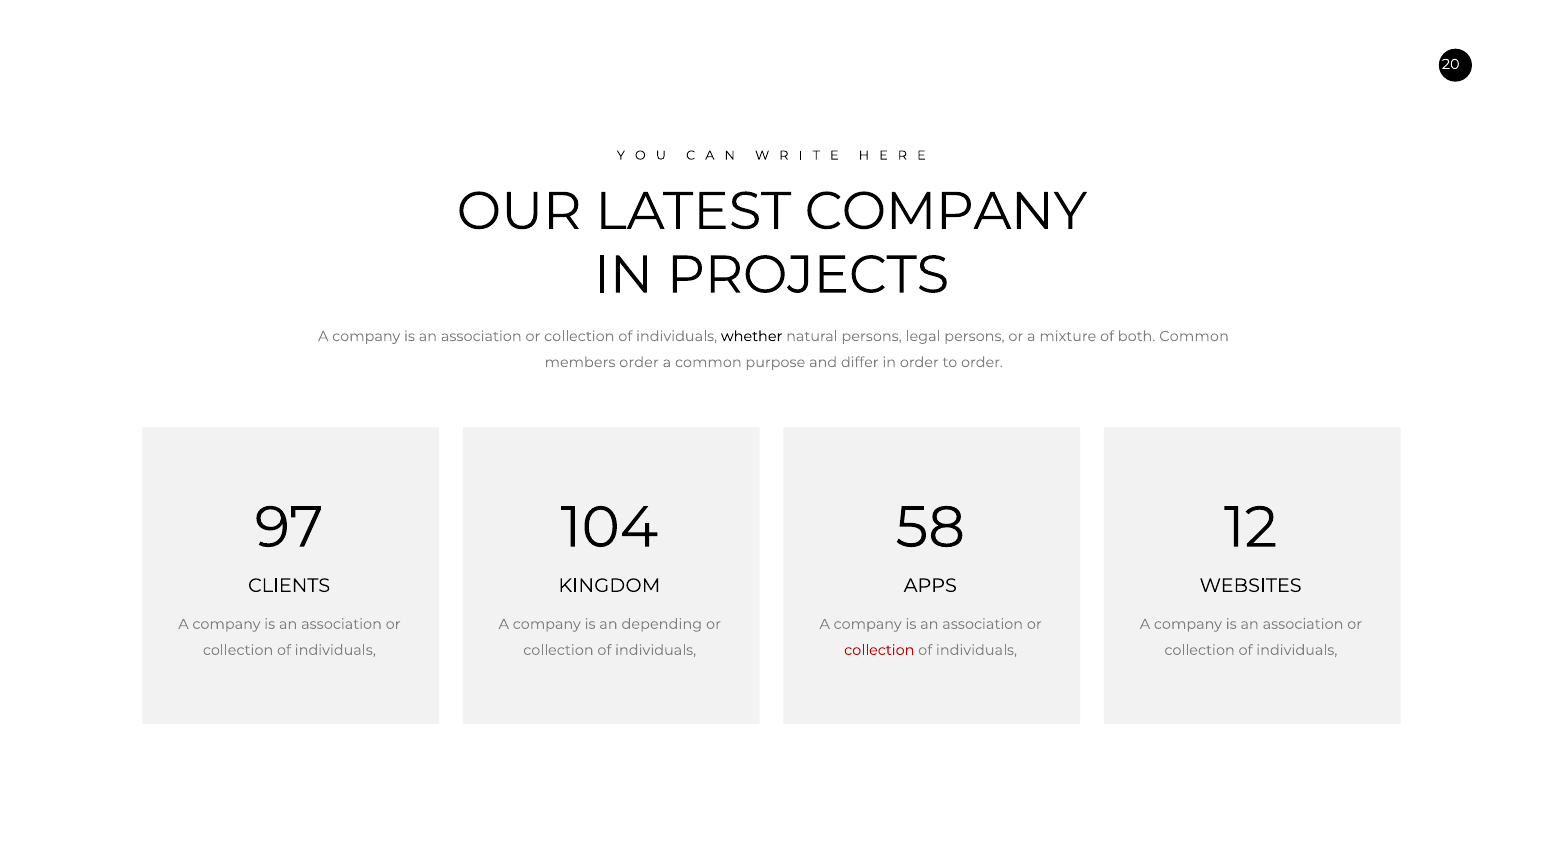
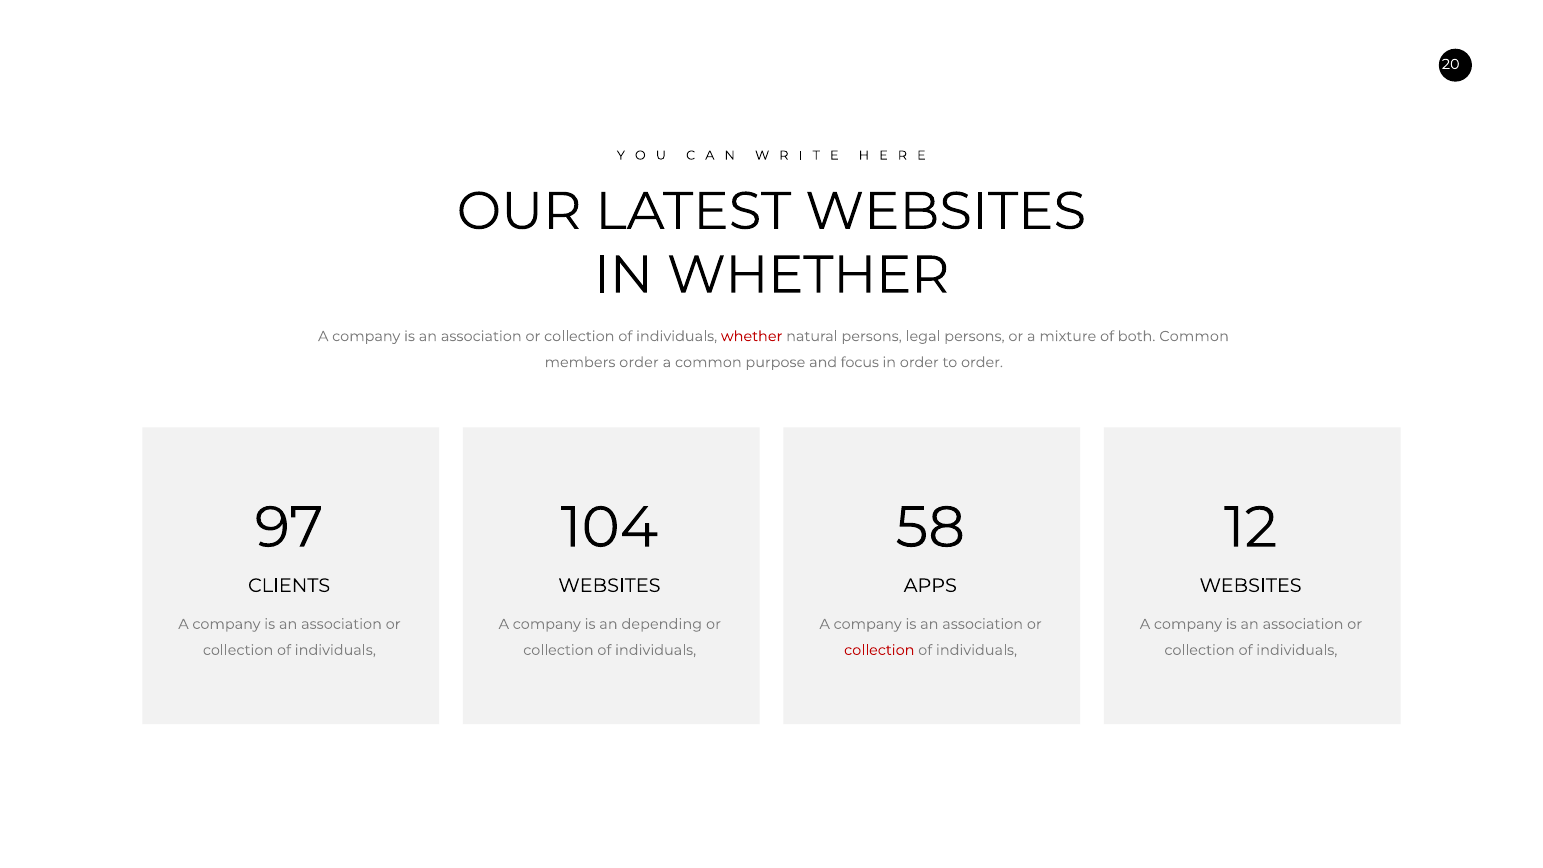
LATEST COMPANY: COMPANY -> WEBSITES
IN PROJECTS: PROJECTS -> WHETHER
whether at (752, 336) colour: black -> red
differ: differ -> focus
KINGDOM at (609, 586): KINGDOM -> WEBSITES
